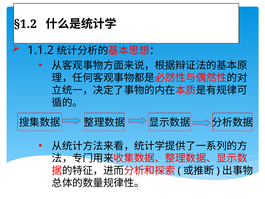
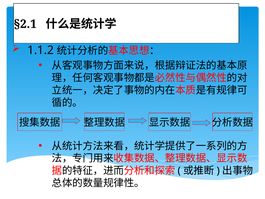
§1.2: §1.2 -> §2.1
